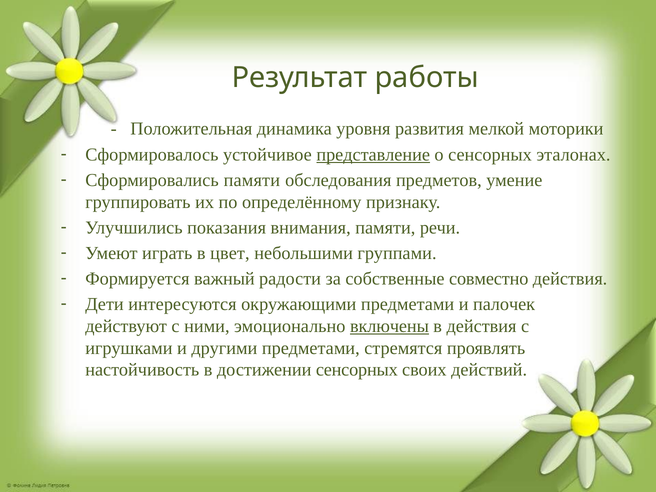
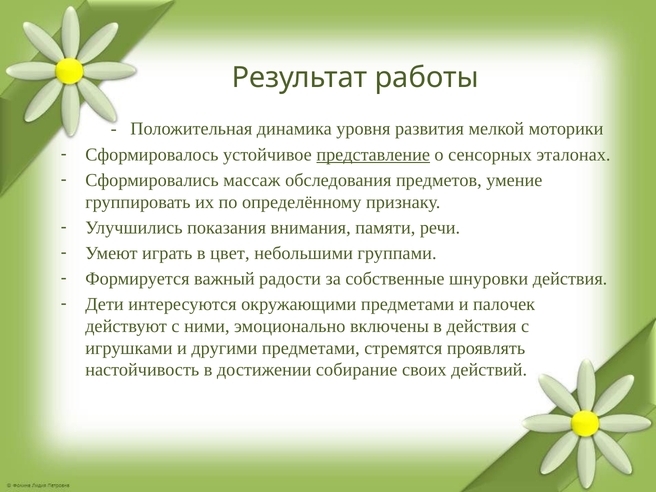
Сформировались памяти: памяти -> массаж
совместно: совместно -> шнуровки
включены underline: present -> none
достижении сенсорных: сенсорных -> собирание
